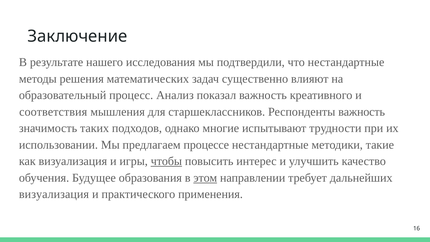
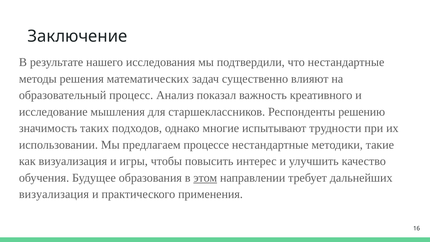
соответствия: соответствия -> исследование
Респонденты важность: важность -> решению
чтобы underline: present -> none
